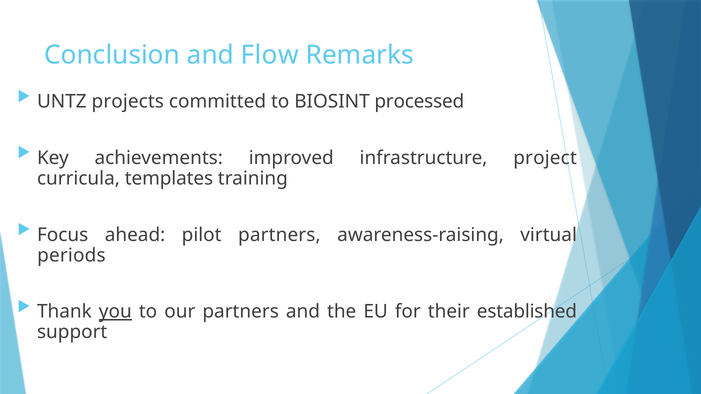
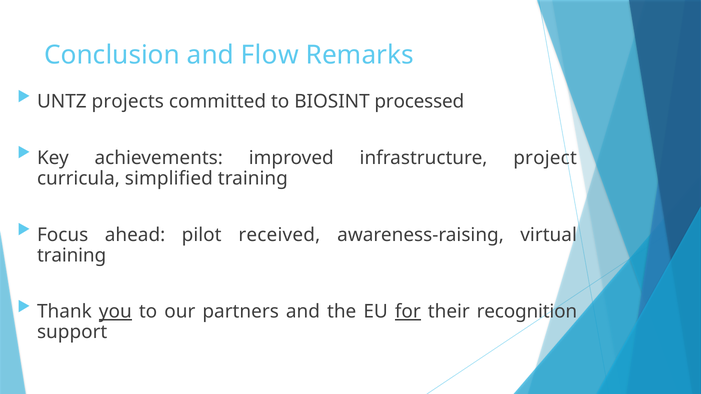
templates: templates -> simplified
pilot partners: partners -> received
periods at (71, 255): periods -> training
for underline: none -> present
established: established -> recognition
